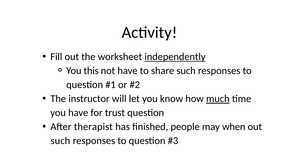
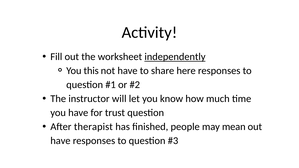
share such: such -> here
much underline: present -> none
when: when -> mean
such at (60, 141): such -> have
